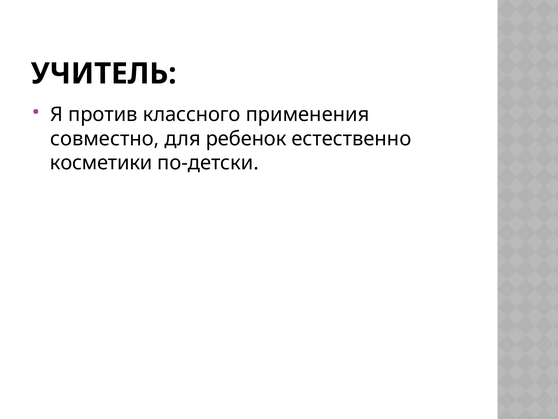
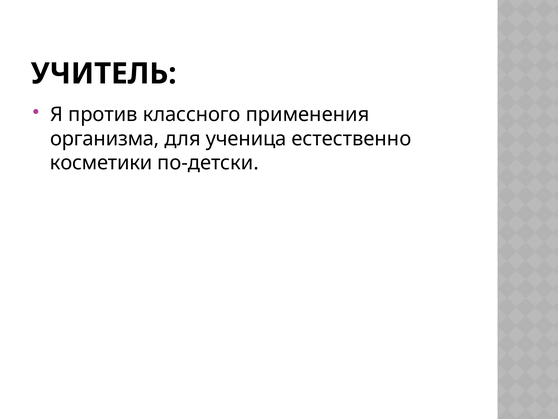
совместно: совместно -> организма
ребенок: ребенок -> ученица
